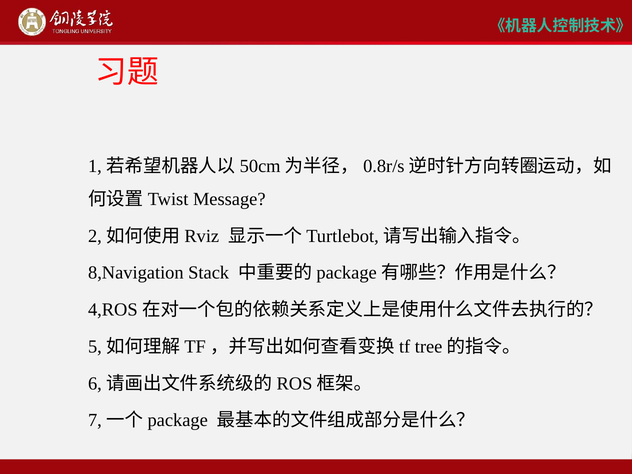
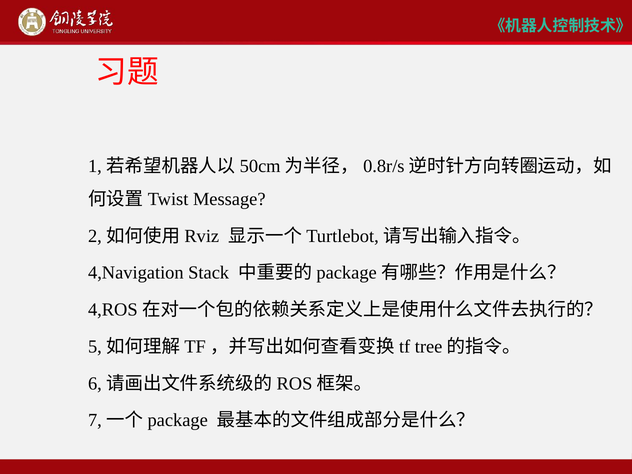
8,Navigation: 8,Navigation -> 4,Navigation
